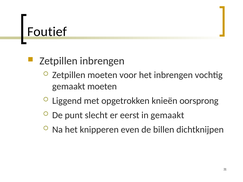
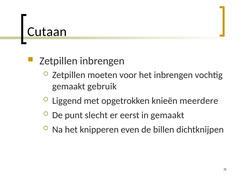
Foutief: Foutief -> Cutaan
gemaakt moeten: moeten -> gebruik
oorsprong: oorsprong -> meerdere
